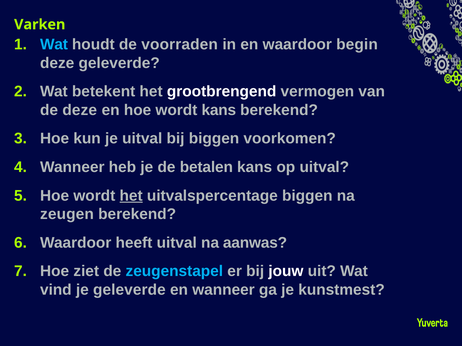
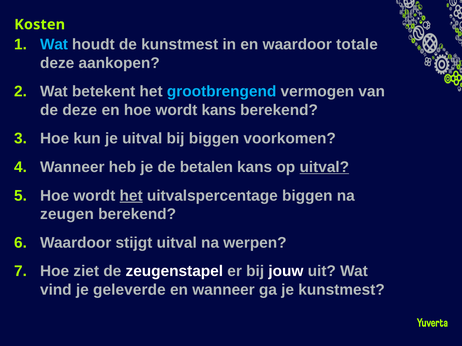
Varken: Varken -> Kosten
de voorraden: voorraden -> kunstmest
begin: begin -> totale
deze geleverde: geleverde -> aankopen
grootbrengend colour: white -> light blue
uitval at (324, 167) underline: none -> present
heeft: heeft -> stijgt
aanwas: aanwas -> werpen
zeugenstapel colour: light blue -> white
